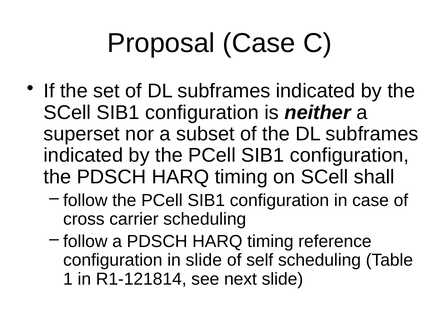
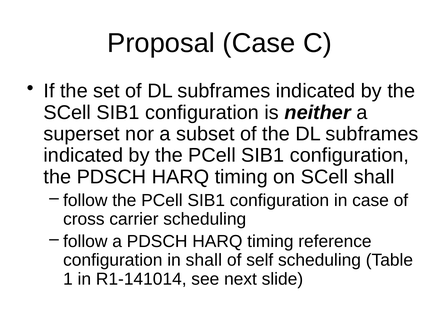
in slide: slide -> shall
R1-121814: R1-121814 -> R1-141014
